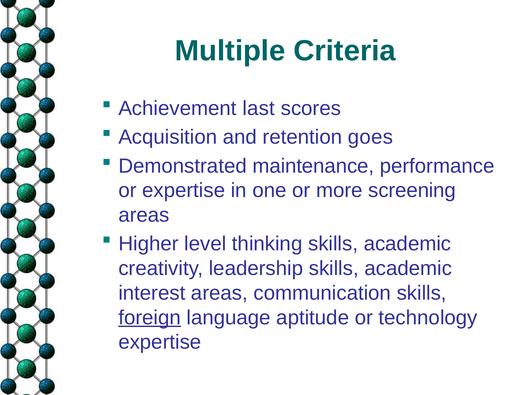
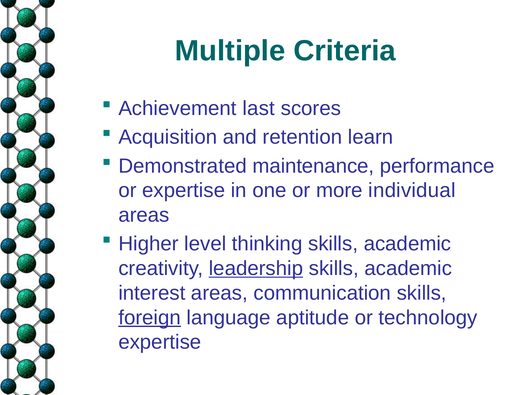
goes: goes -> learn
screening: screening -> individual
leadership underline: none -> present
